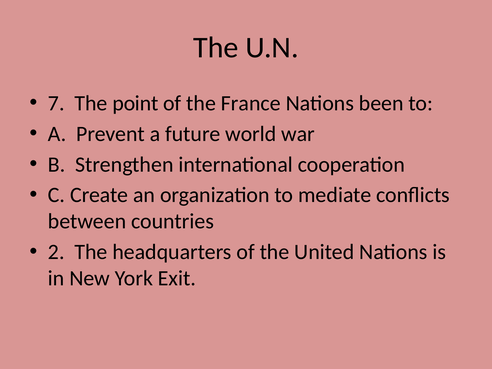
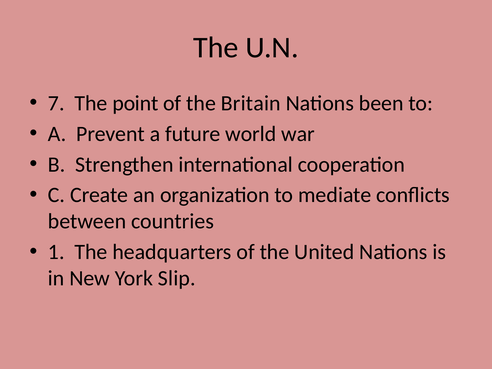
France: France -> Britain
2: 2 -> 1
Exit: Exit -> Slip
